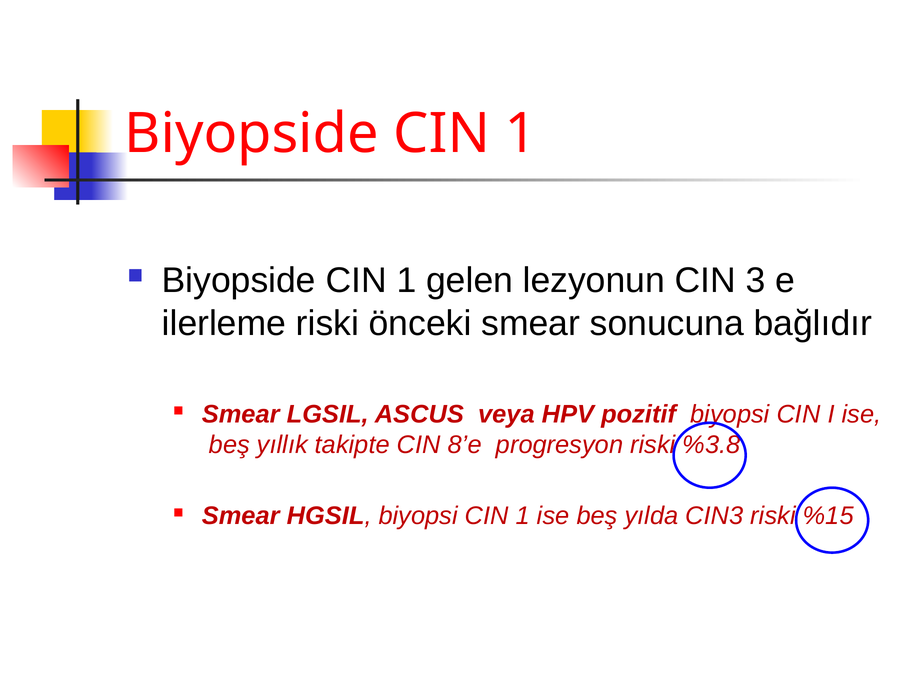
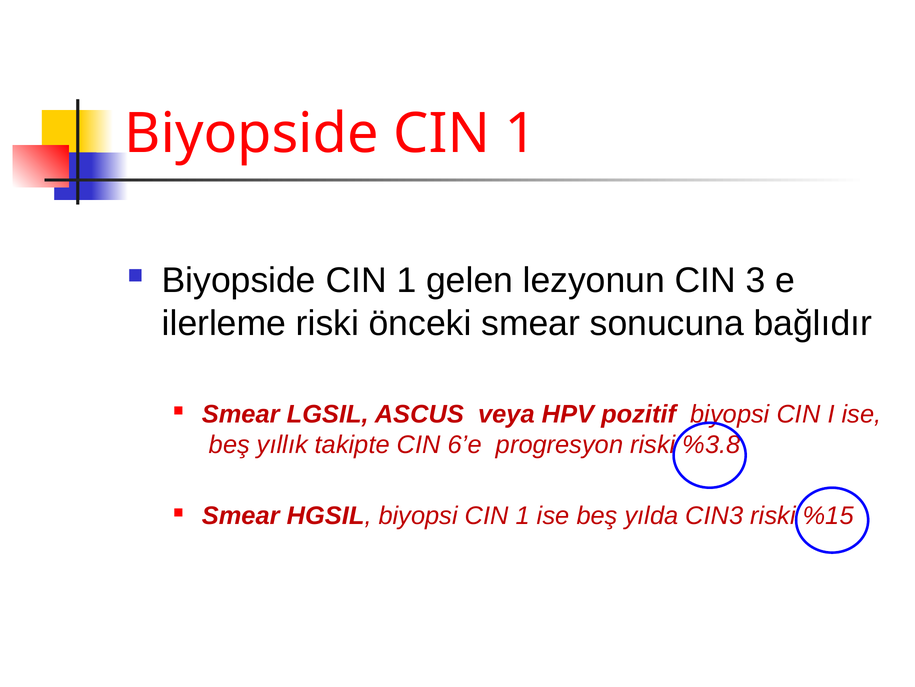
8’e: 8’e -> 6’e
